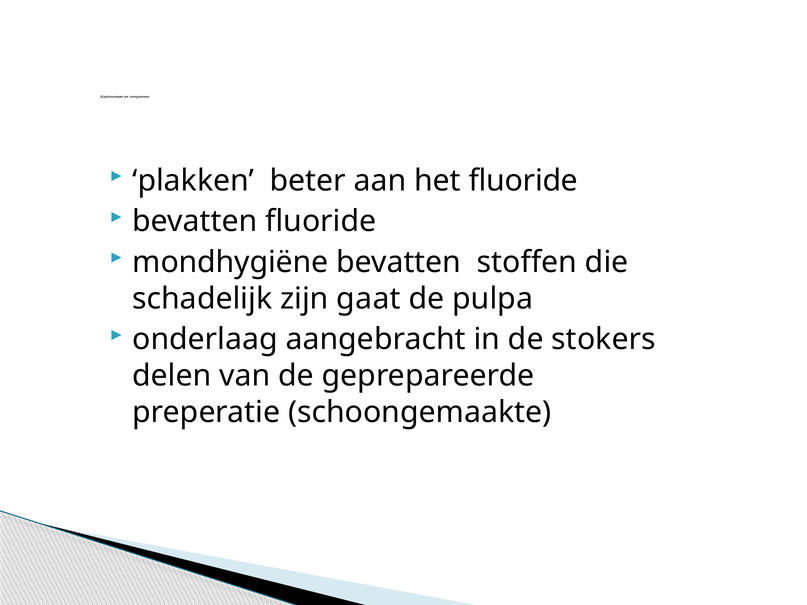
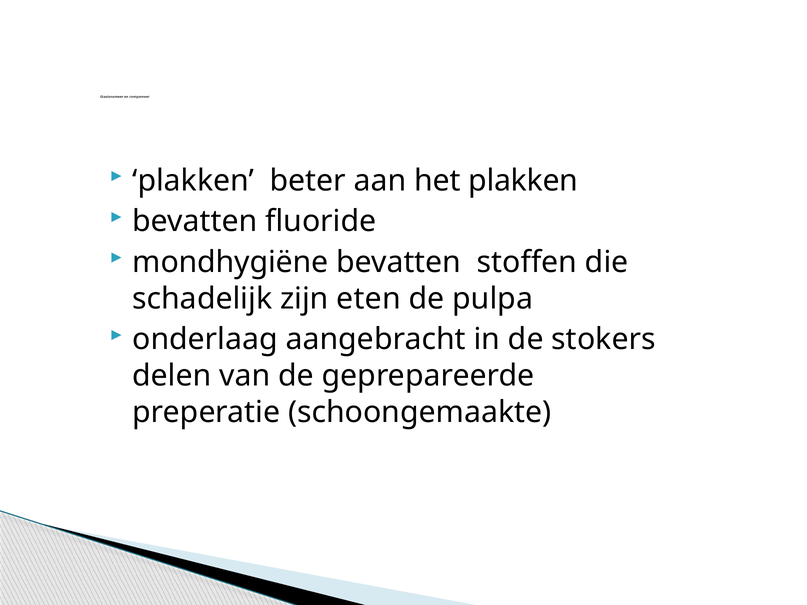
het fluoride: fluoride -> plakken
gaat: gaat -> eten
